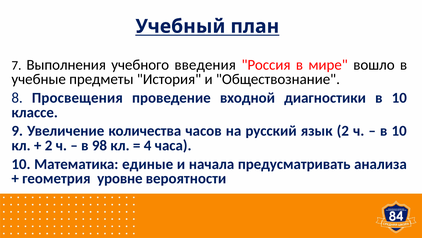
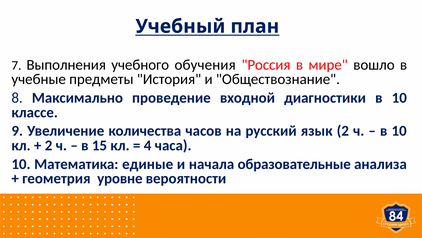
введения: введения -> обучения
Просвещения: Просвещения -> Максимально
98: 98 -> 15
предусматривать: предусматривать -> образовательные
